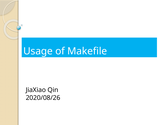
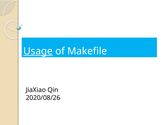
Usage underline: none -> present
